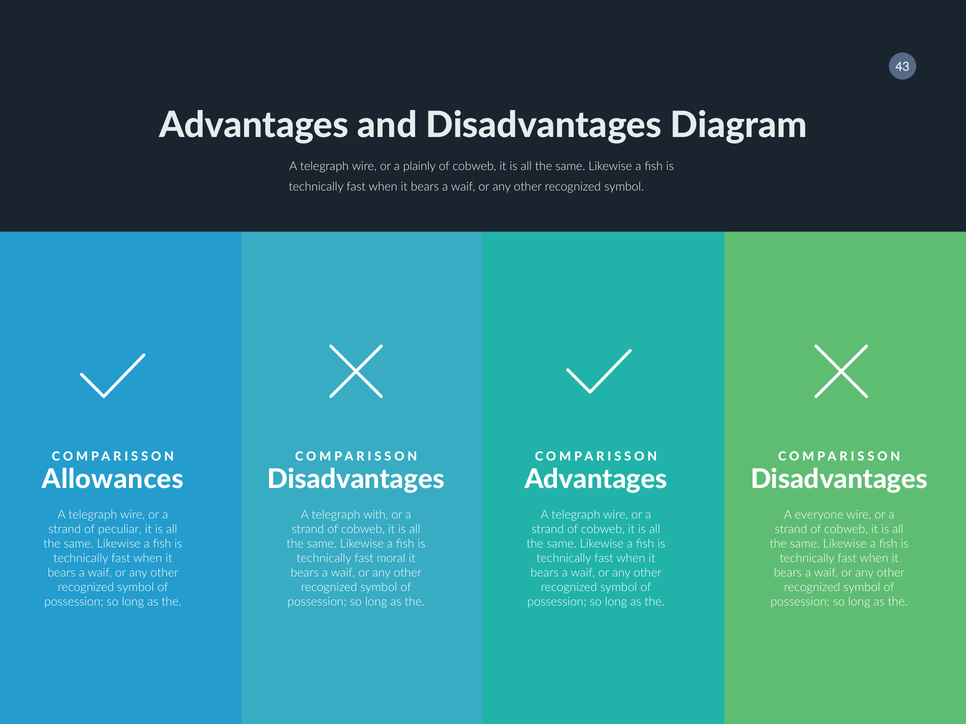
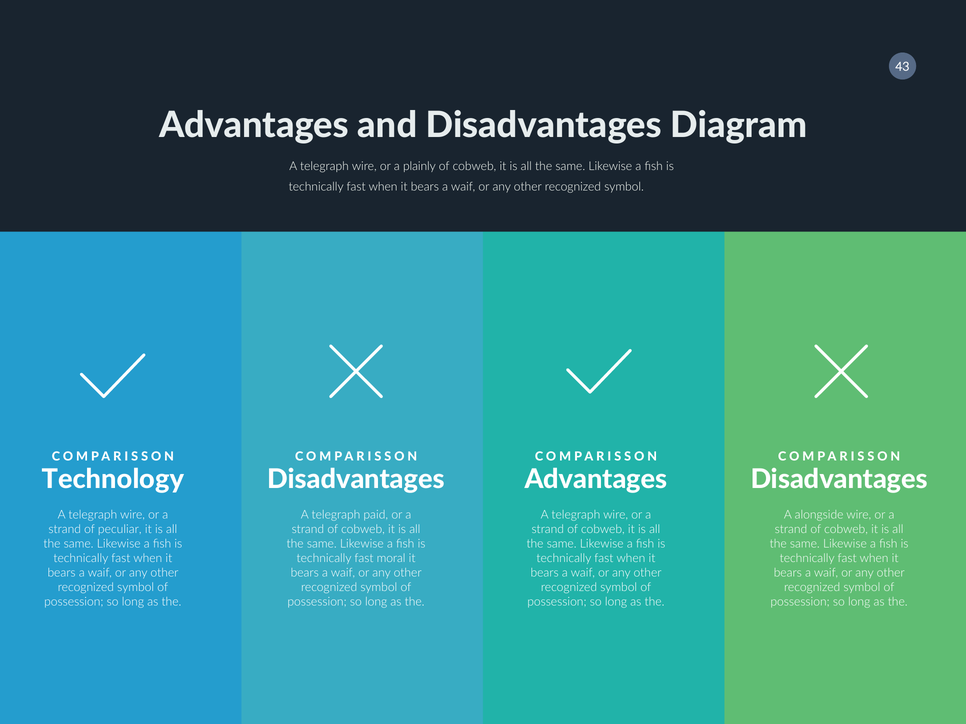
Allowances: Allowances -> Technology
with: with -> paid
everyone: everyone -> alongside
